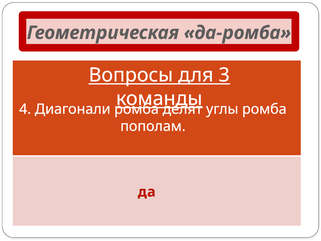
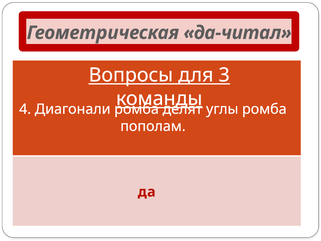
да-ромба: да-ромба -> да-читал
